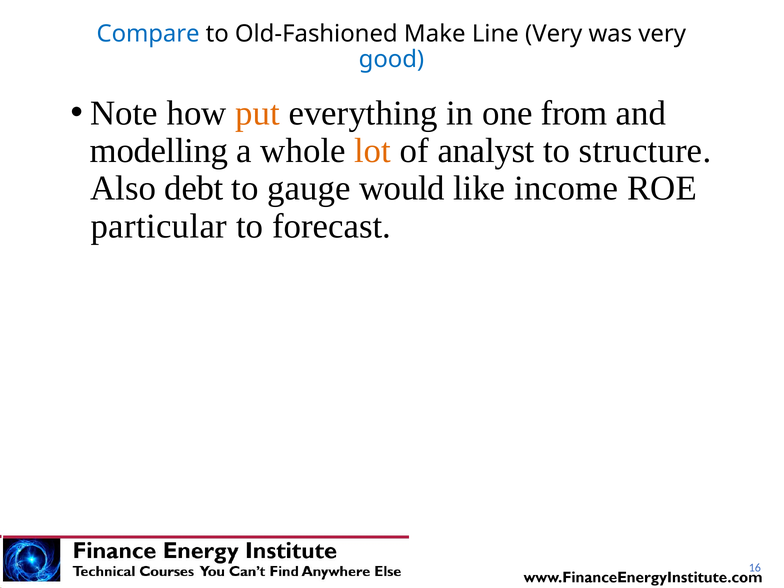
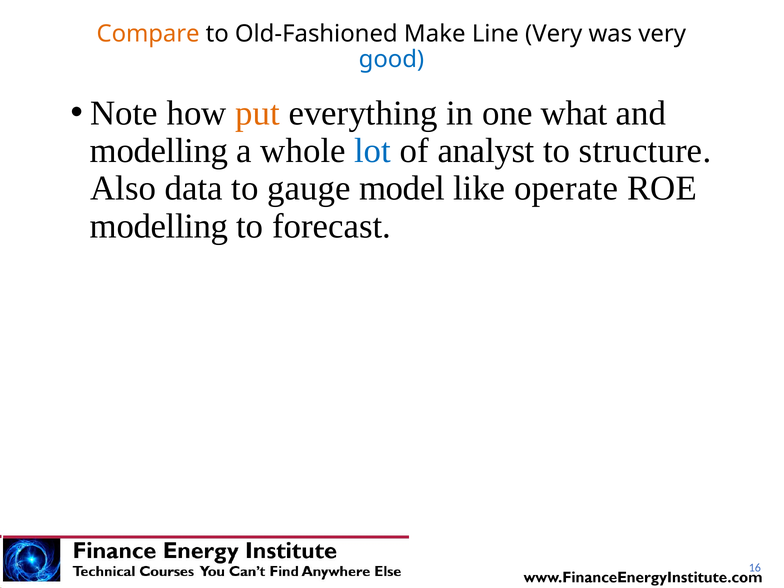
Compare colour: blue -> orange
from: from -> what
lot colour: orange -> blue
debt: debt -> data
would: would -> model
income: income -> operate
particular at (159, 226): particular -> modelling
